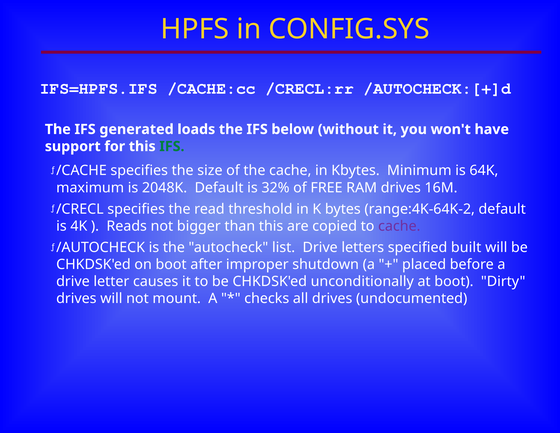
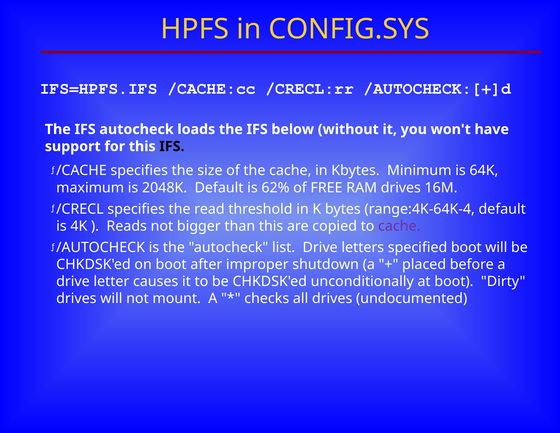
IFS generated: generated -> autocheck
IFS at (172, 146) colour: green -> black
32%: 32% -> 62%
range:4K-64K-2: range:4K-64K-2 -> range:4K-64K-4
specified built: built -> boot
